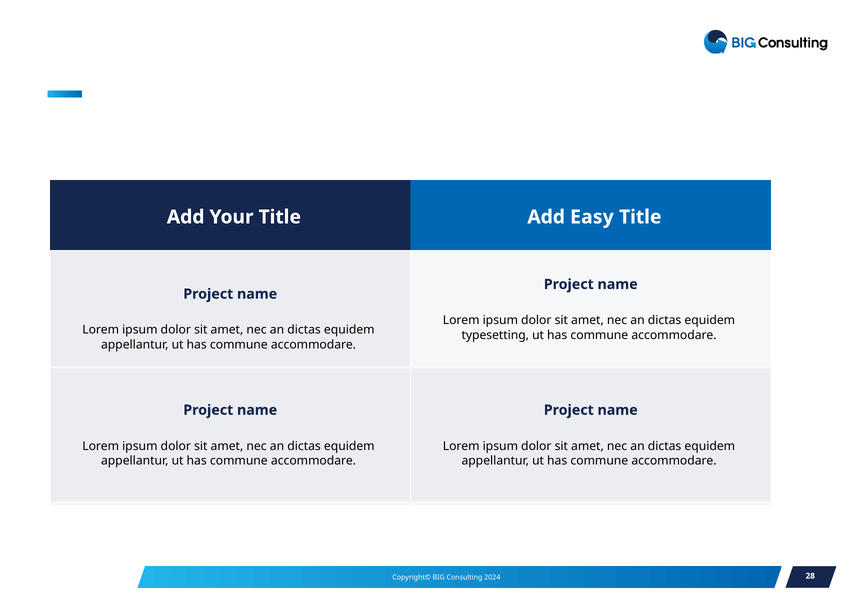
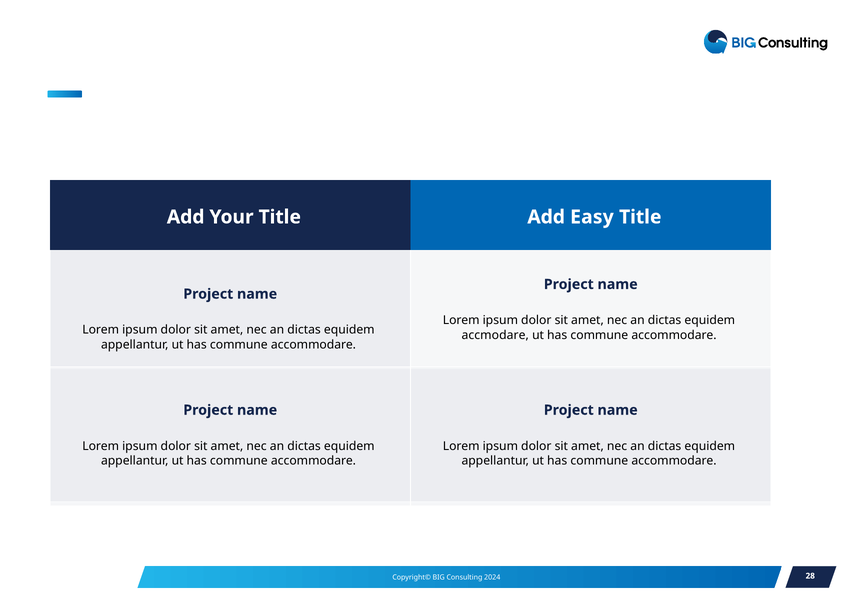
typesetting: typesetting -> accmodare
